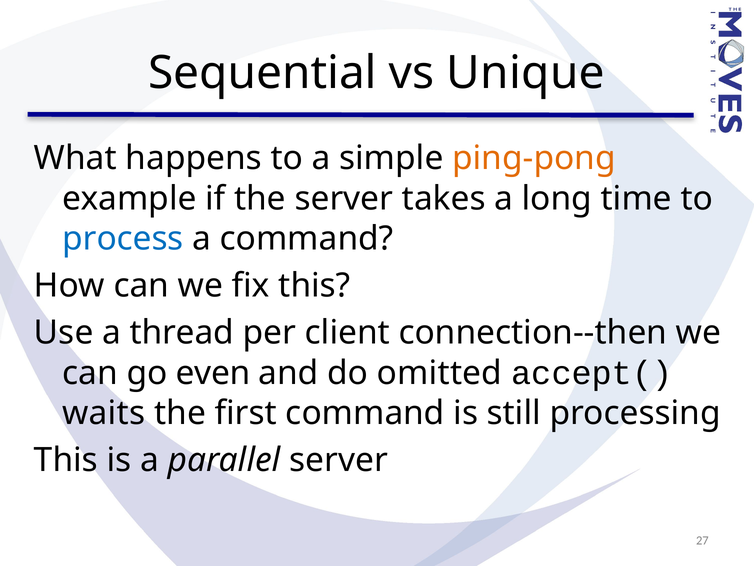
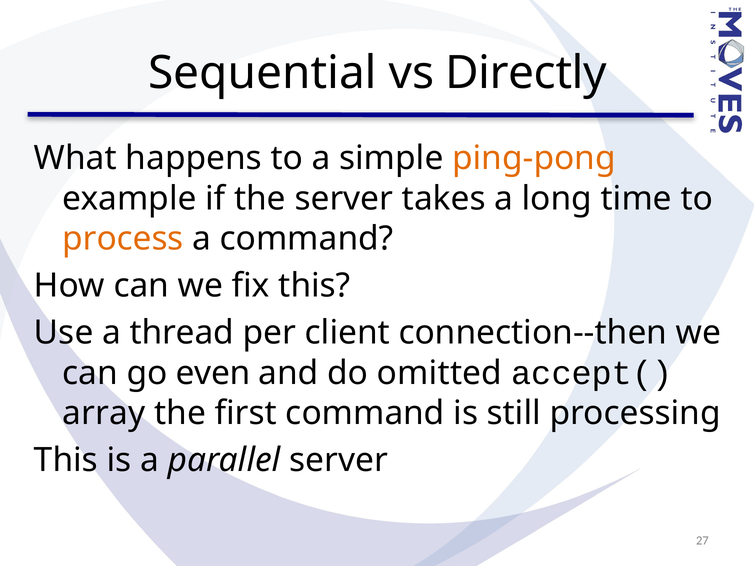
Unique: Unique -> Directly
process colour: blue -> orange
waits: waits -> array
